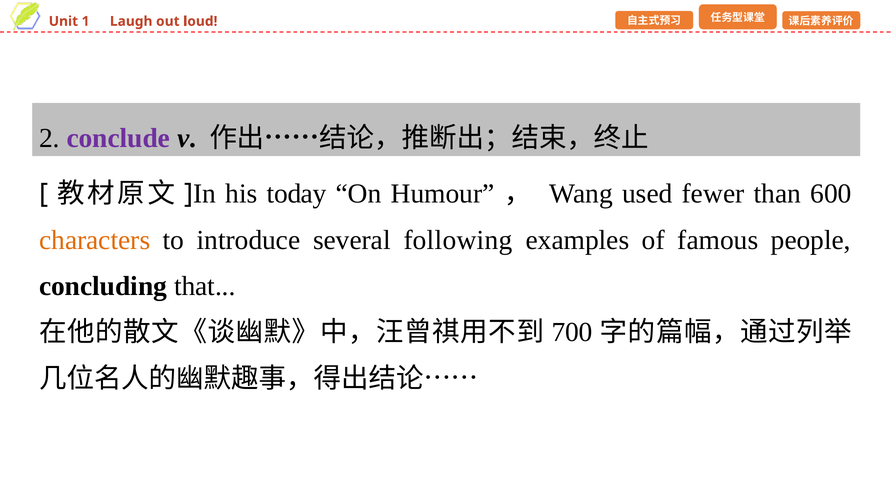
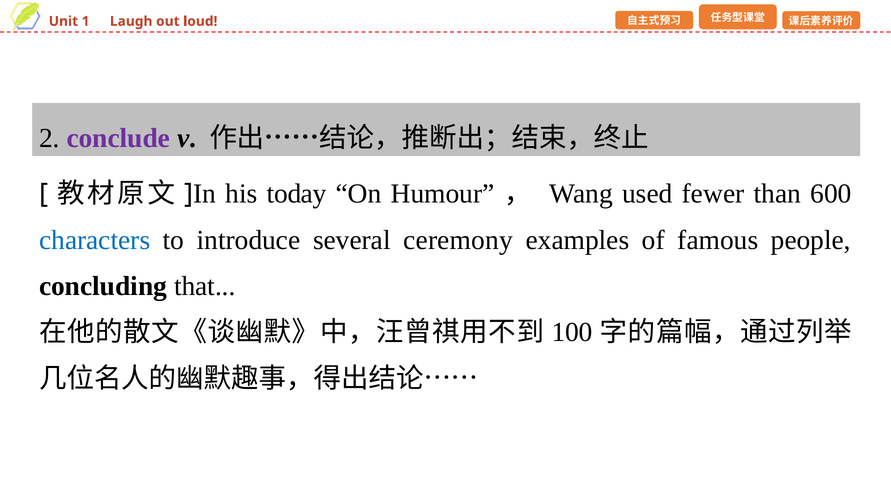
characters colour: orange -> blue
following: following -> ceremony
700: 700 -> 100
